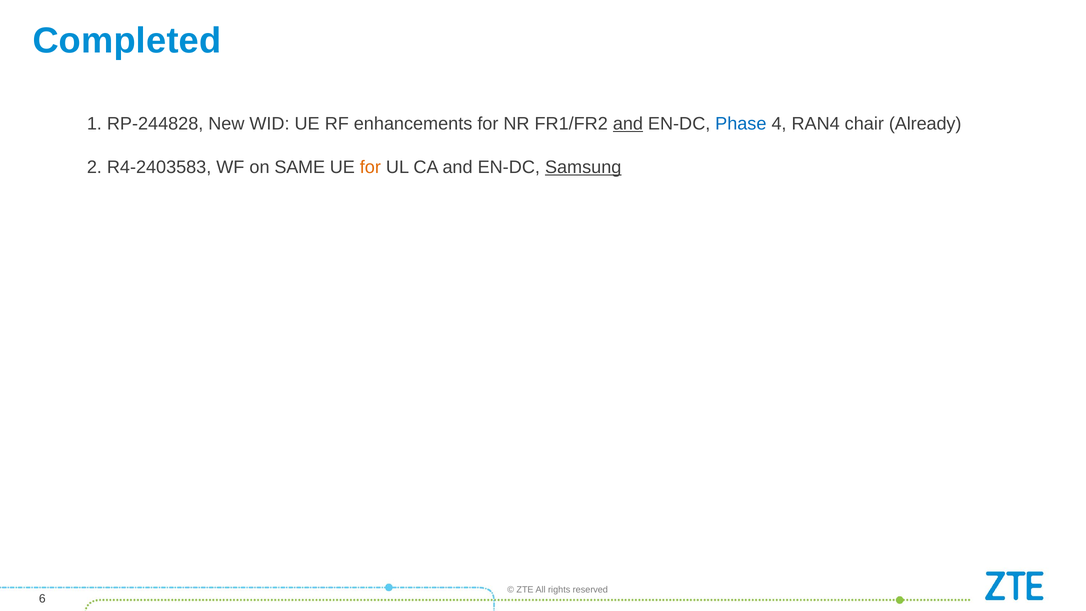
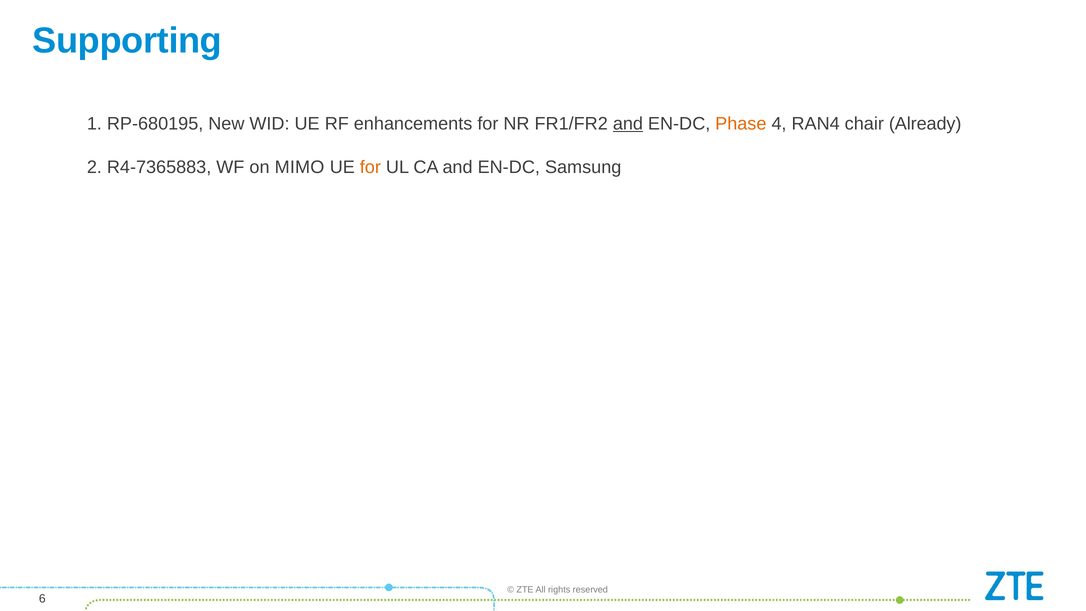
Completed: Completed -> Supporting
RP-244828: RP-244828 -> RP-680195
Phase colour: blue -> orange
R4-2403583: R4-2403583 -> R4-7365883
SAME: SAME -> MIMO
Samsung underline: present -> none
